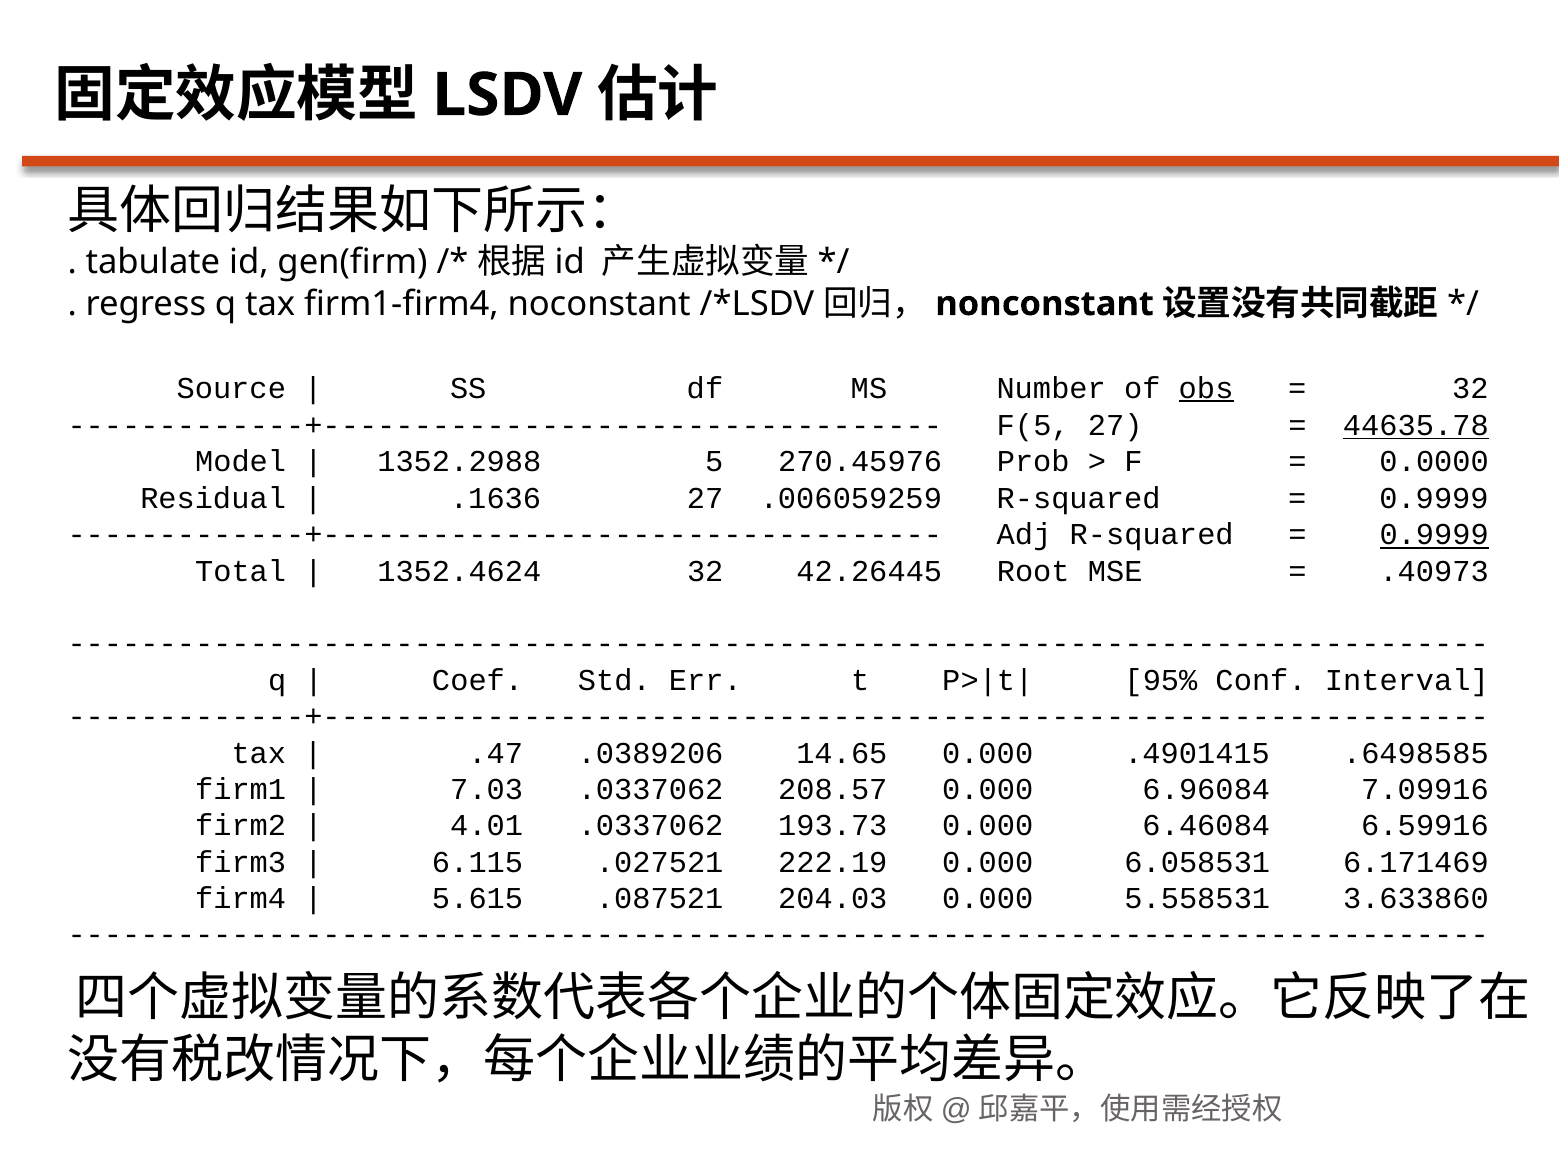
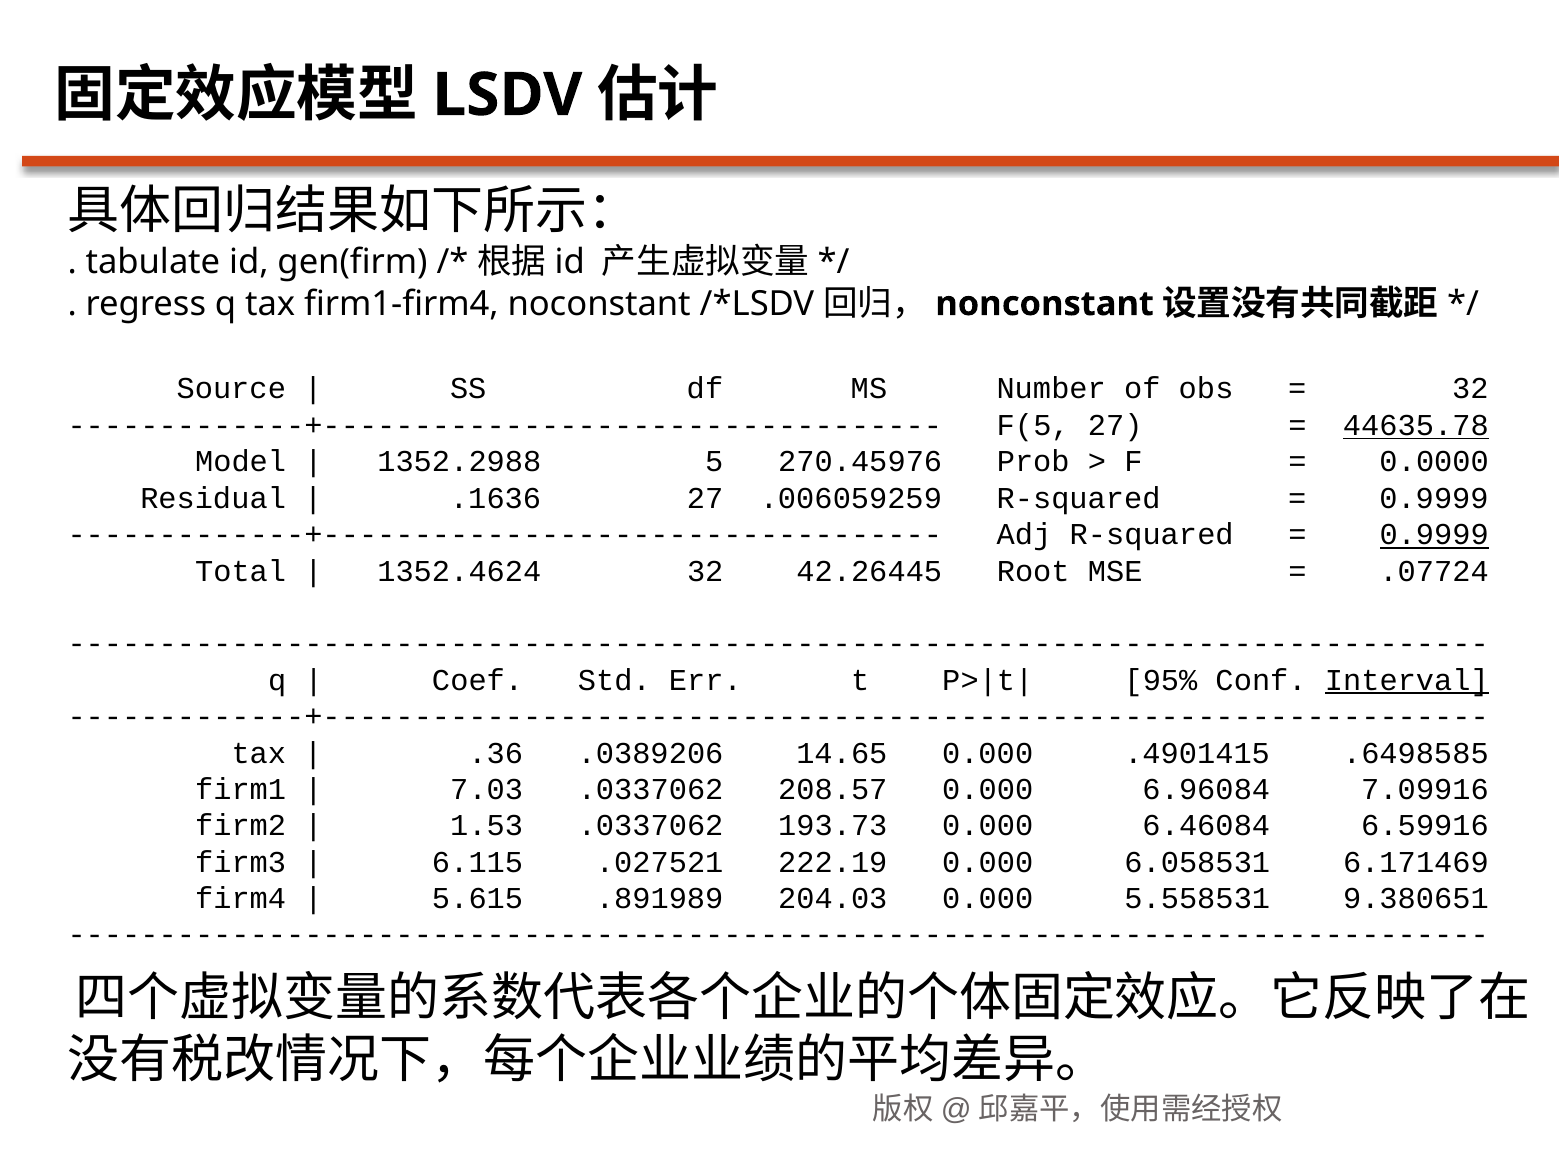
obs underline: present -> none
.40973: .40973 -> .07724
Interval underline: none -> present
.47: .47 -> .36
4.01: 4.01 -> 1.53
.087521: .087521 -> .891989
3.633860: 3.633860 -> 9.380651
